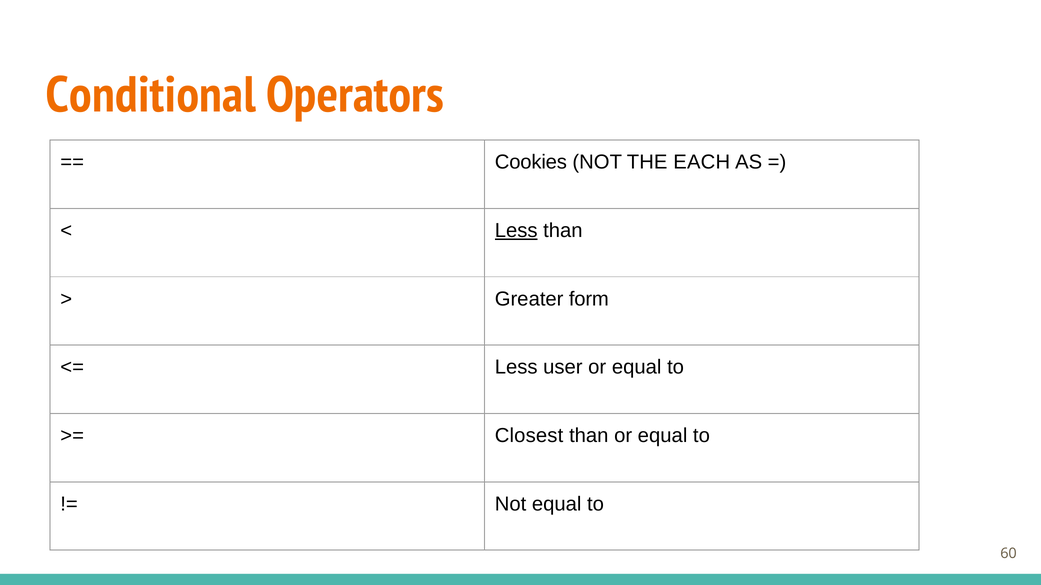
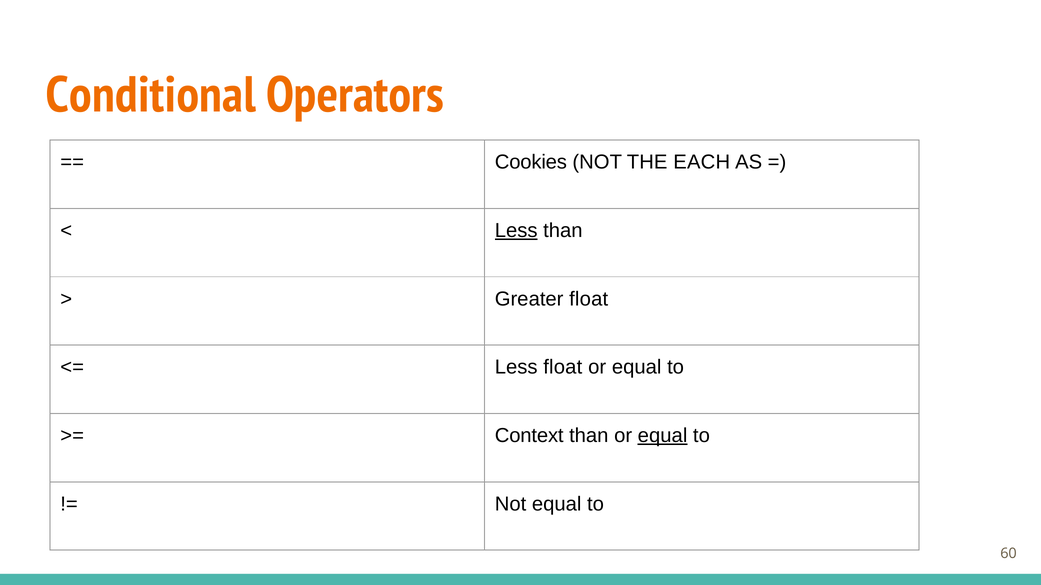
Greater form: form -> float
Less user: user -> float
Closest: Closest -> Context
equal at (663, 436) underline: none -> present
